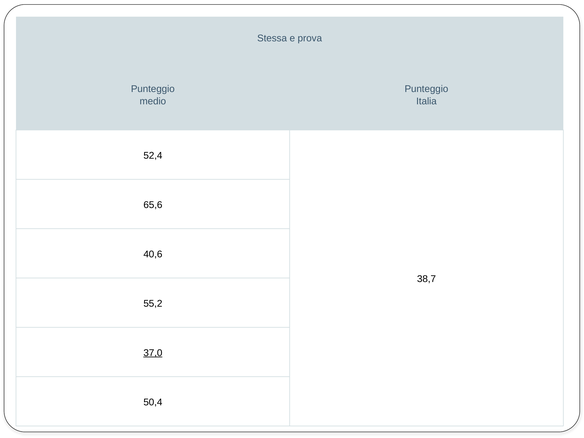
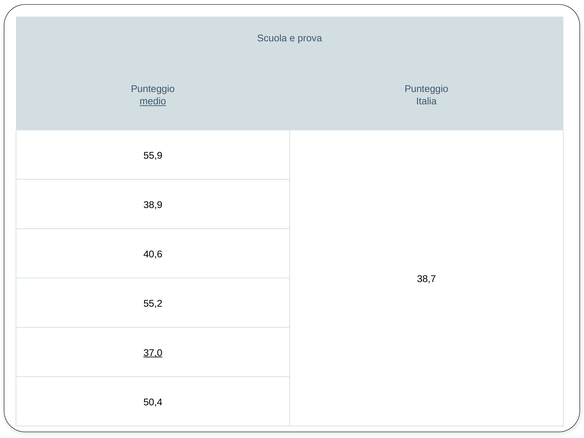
Stessa: Stessa -> Scuola
medio underline: none -> present
52,4: 52,4 -> 55,9
65,6: 65,6 -> 38,9
